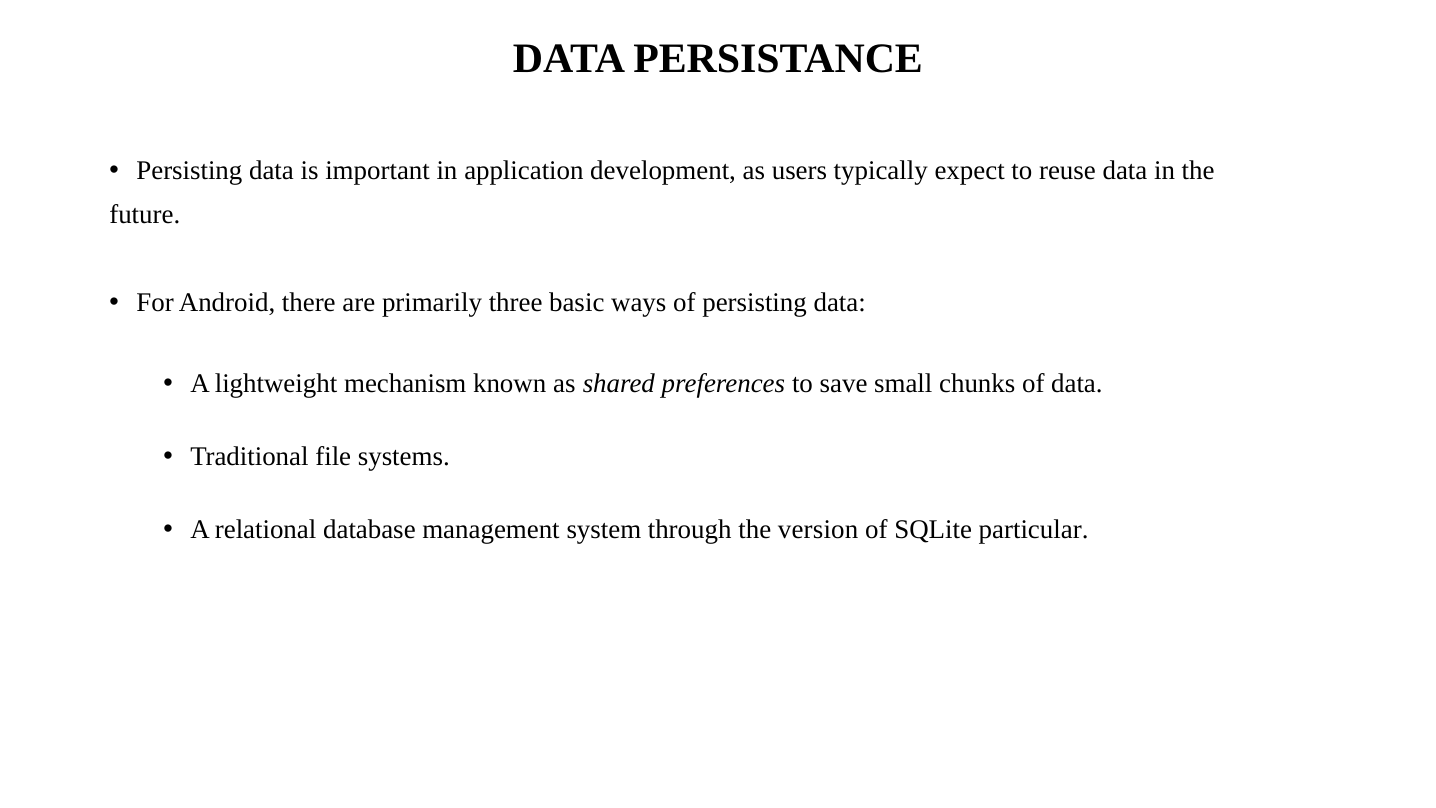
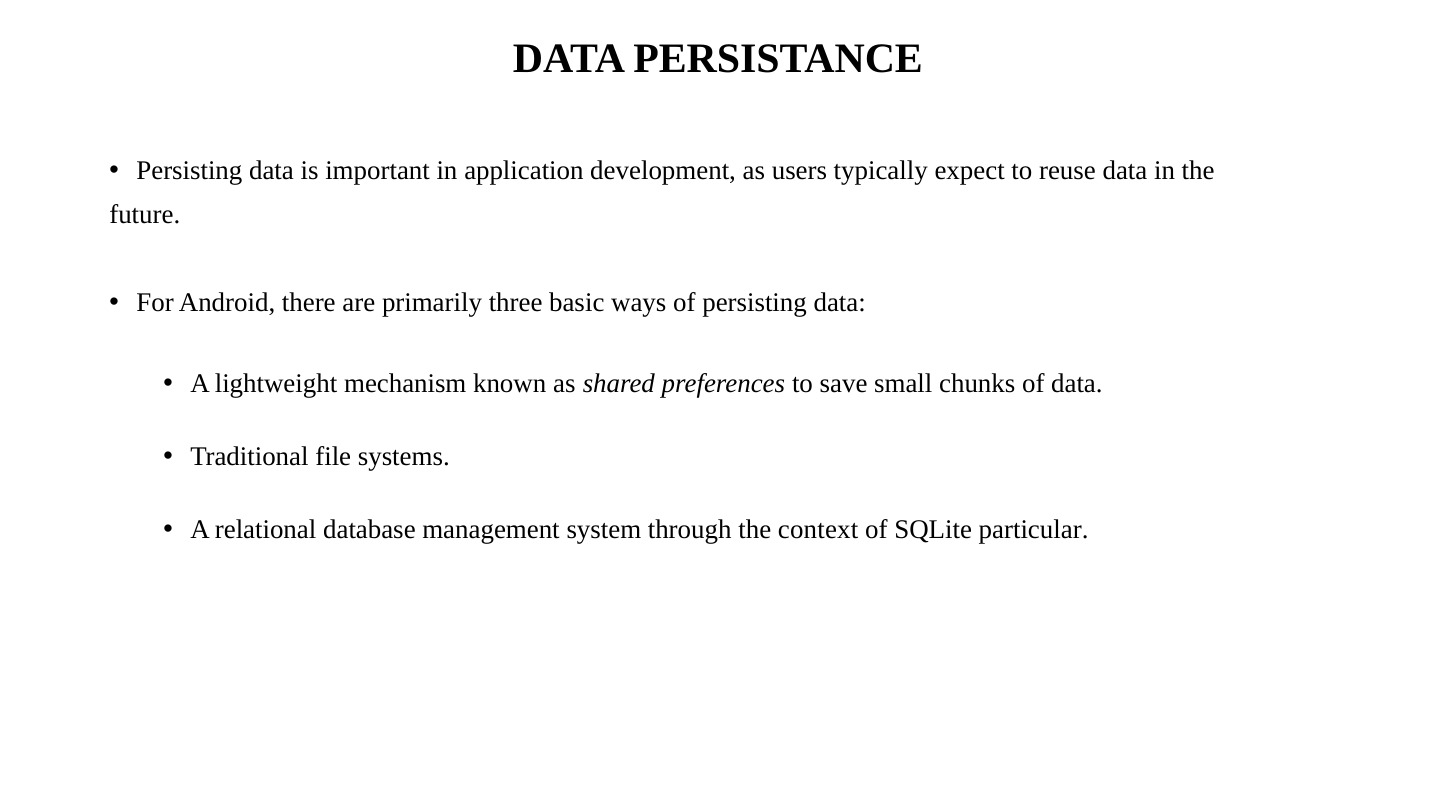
version: version -> context
